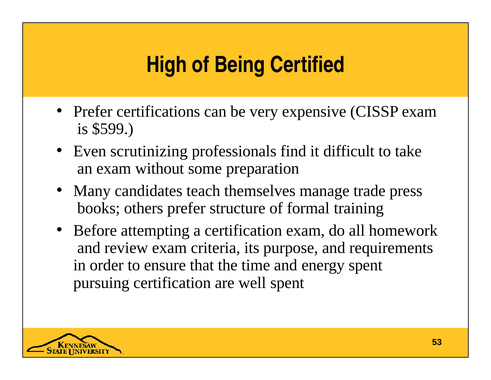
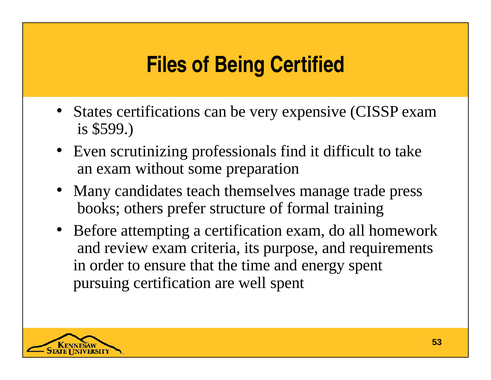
High: High -> Files
Prefer at (93, 111): Prefer -> States
